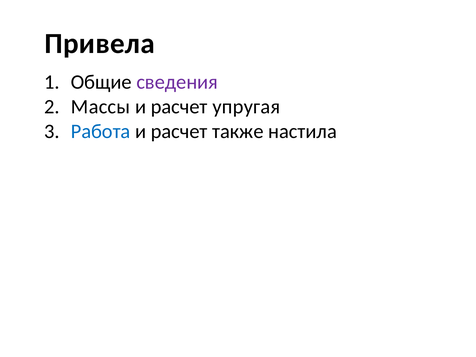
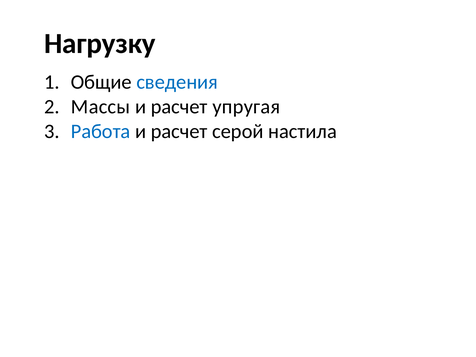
Привела: Привела -> Нагрузку
сведения colour: purple -> blue
также: также -> серой
